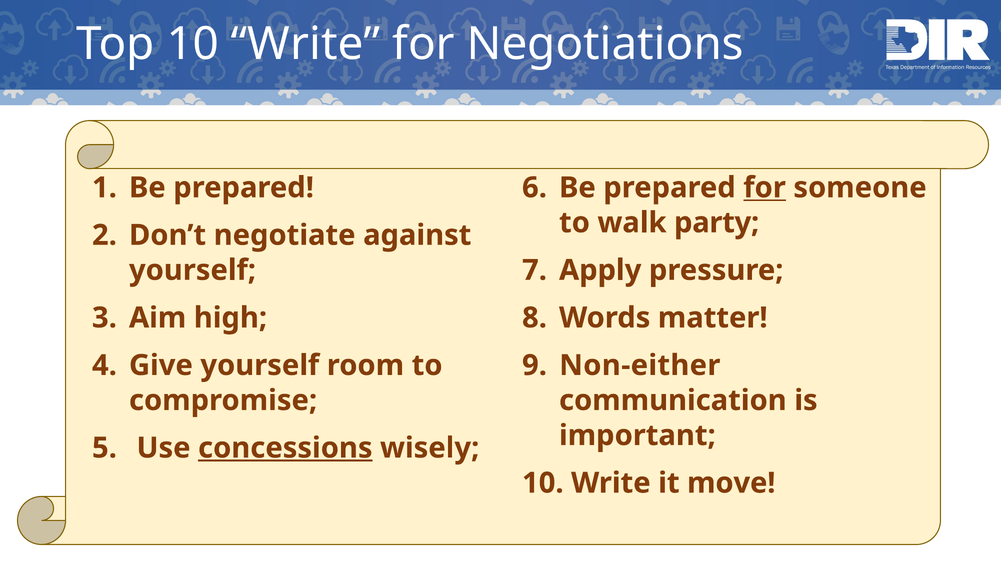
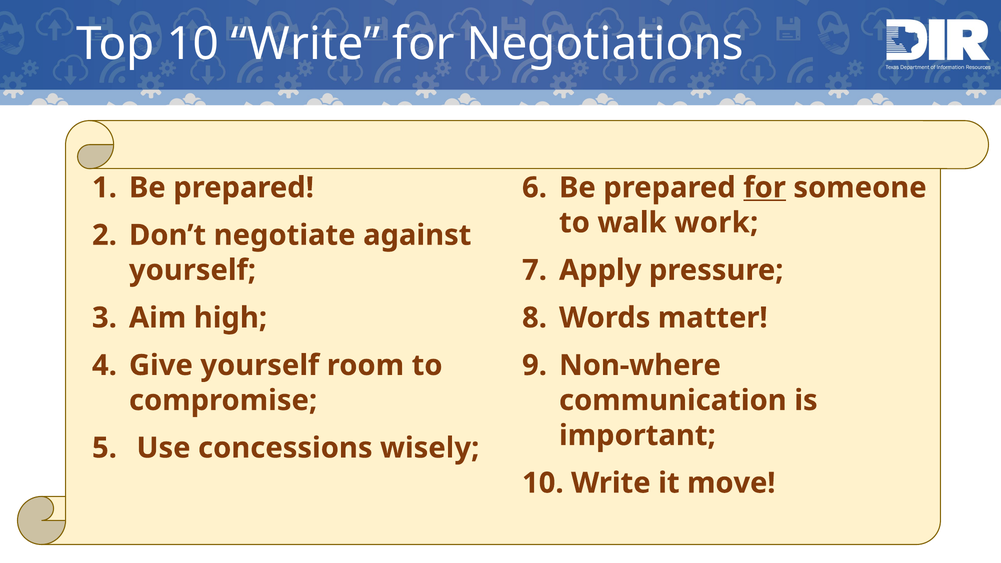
party: party -> work
Non-either: Non-either -> Non-where
concessions underline: present -> none
